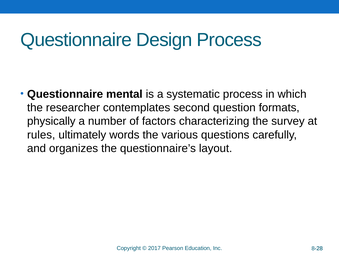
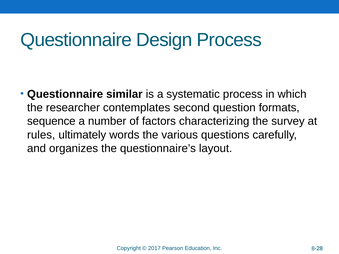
mental: mental -> similar
physically: physically -> sequence
